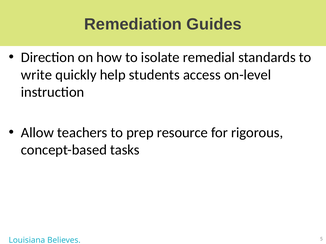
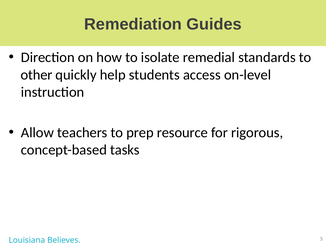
write: write -> other
